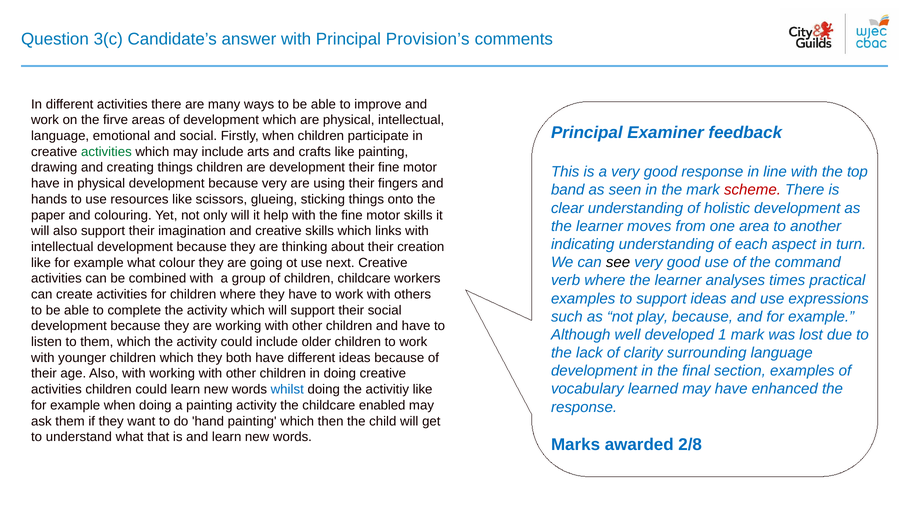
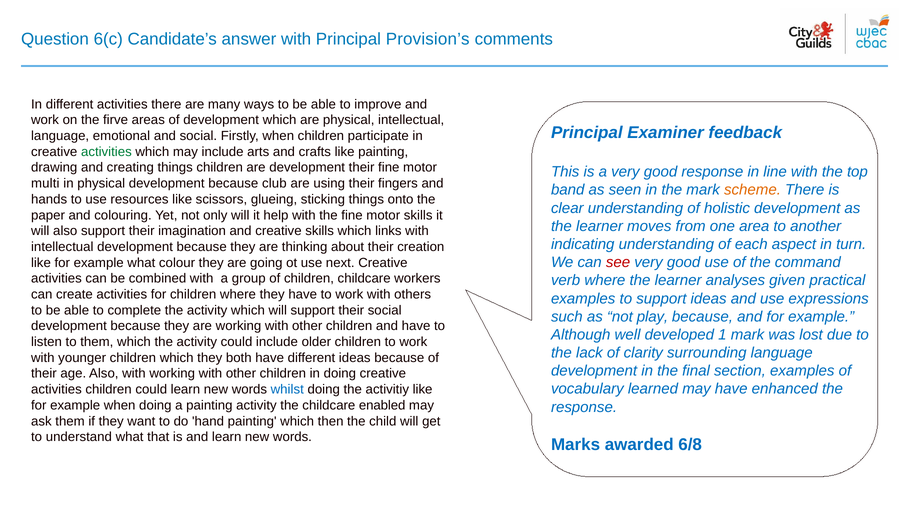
3(c: 3(c -> 6(c
have at (45, 184): have -> multi
because very: very -> club
scheme colour: red -> orange
see colour: black -> red
times: times -> given
2/8: 2/8 -> 6/8
